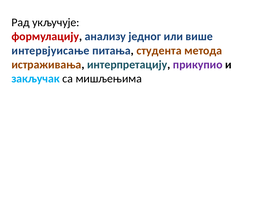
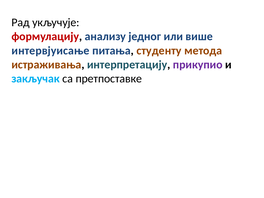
студента: студента -> студенту
мишљењима: мишљењима -> претпоставке
